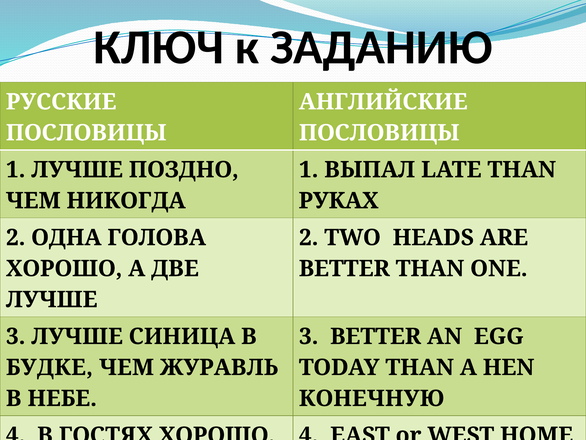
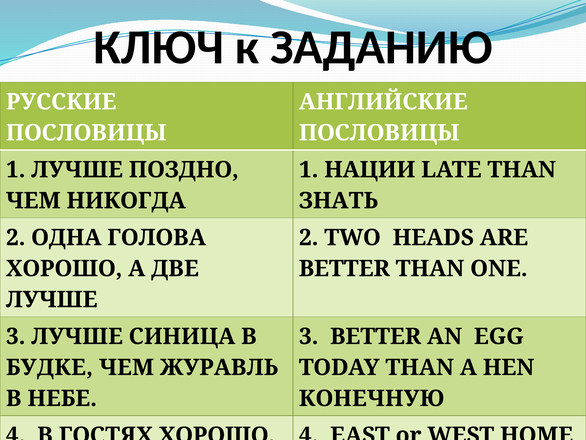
ВЫПАЛ: ВЫПАЛ -> НАЦИИ
РУКАХ: РУКАХ -> ЗНАТЬ
